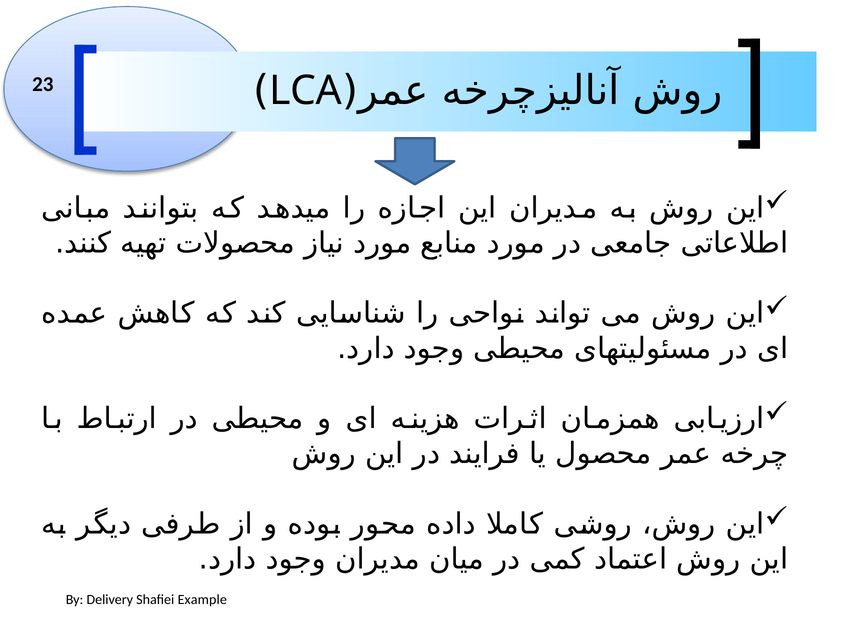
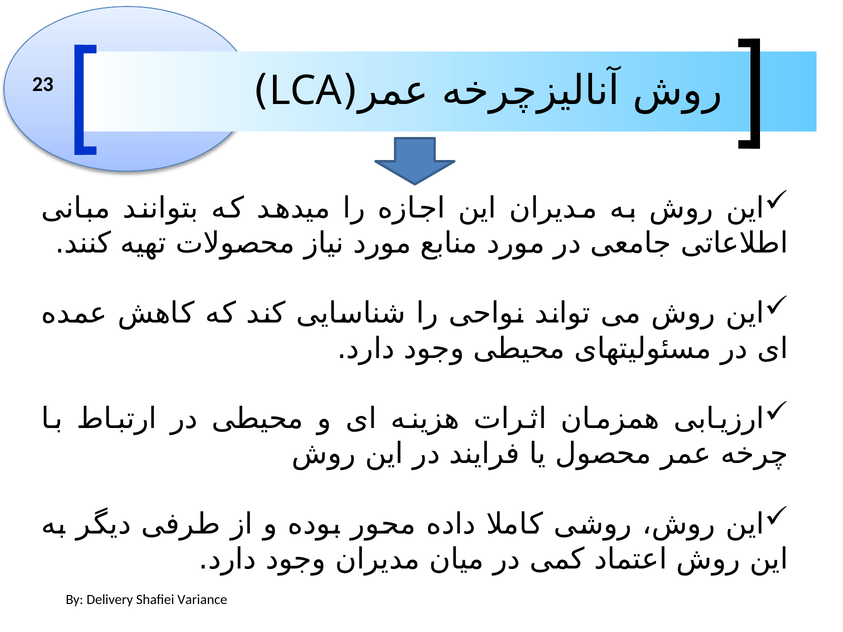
Example: Example -> Variance
